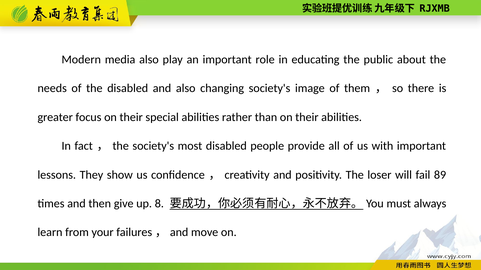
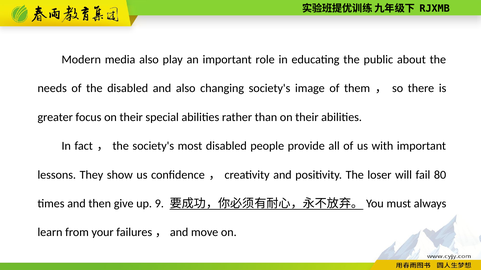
89: 89 -> 80
8: 8 -> 9
